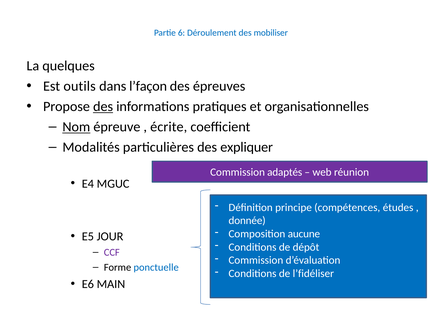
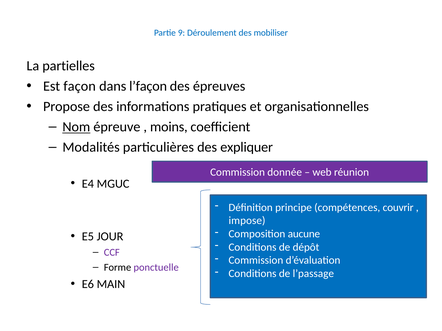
6: 6 -> 9
quelques: quelques -> partielles
outils: outils -> façon
des at (103, 107) underline: present -> none
écrite: écrite -> moins
adaptés: adaptés -> donnée
études: études -> couvrir
donnée: donnée -> impose
ponctuelle colour: blue -> purple
l’fidéliser: l’fidéliser -> l’passage
